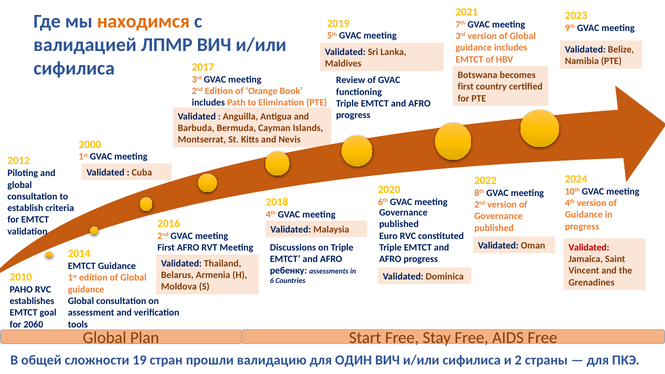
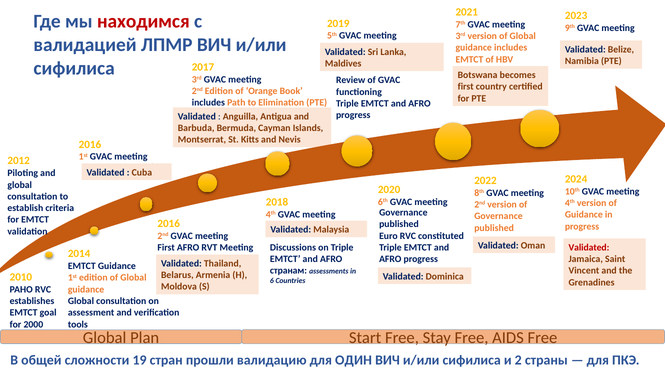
находимся colour: orange -> red
2000 at (90, 144): 2000 -> 2016
ребенку: ребенку -> странам
2060: 2060 -> 2000
